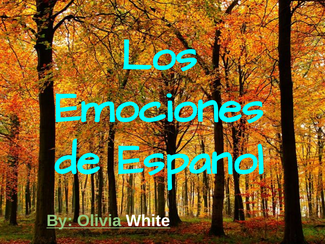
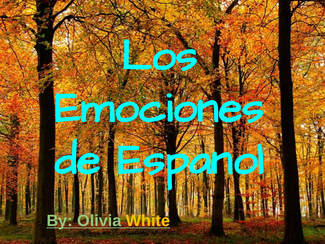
White colour: white -> yellow
